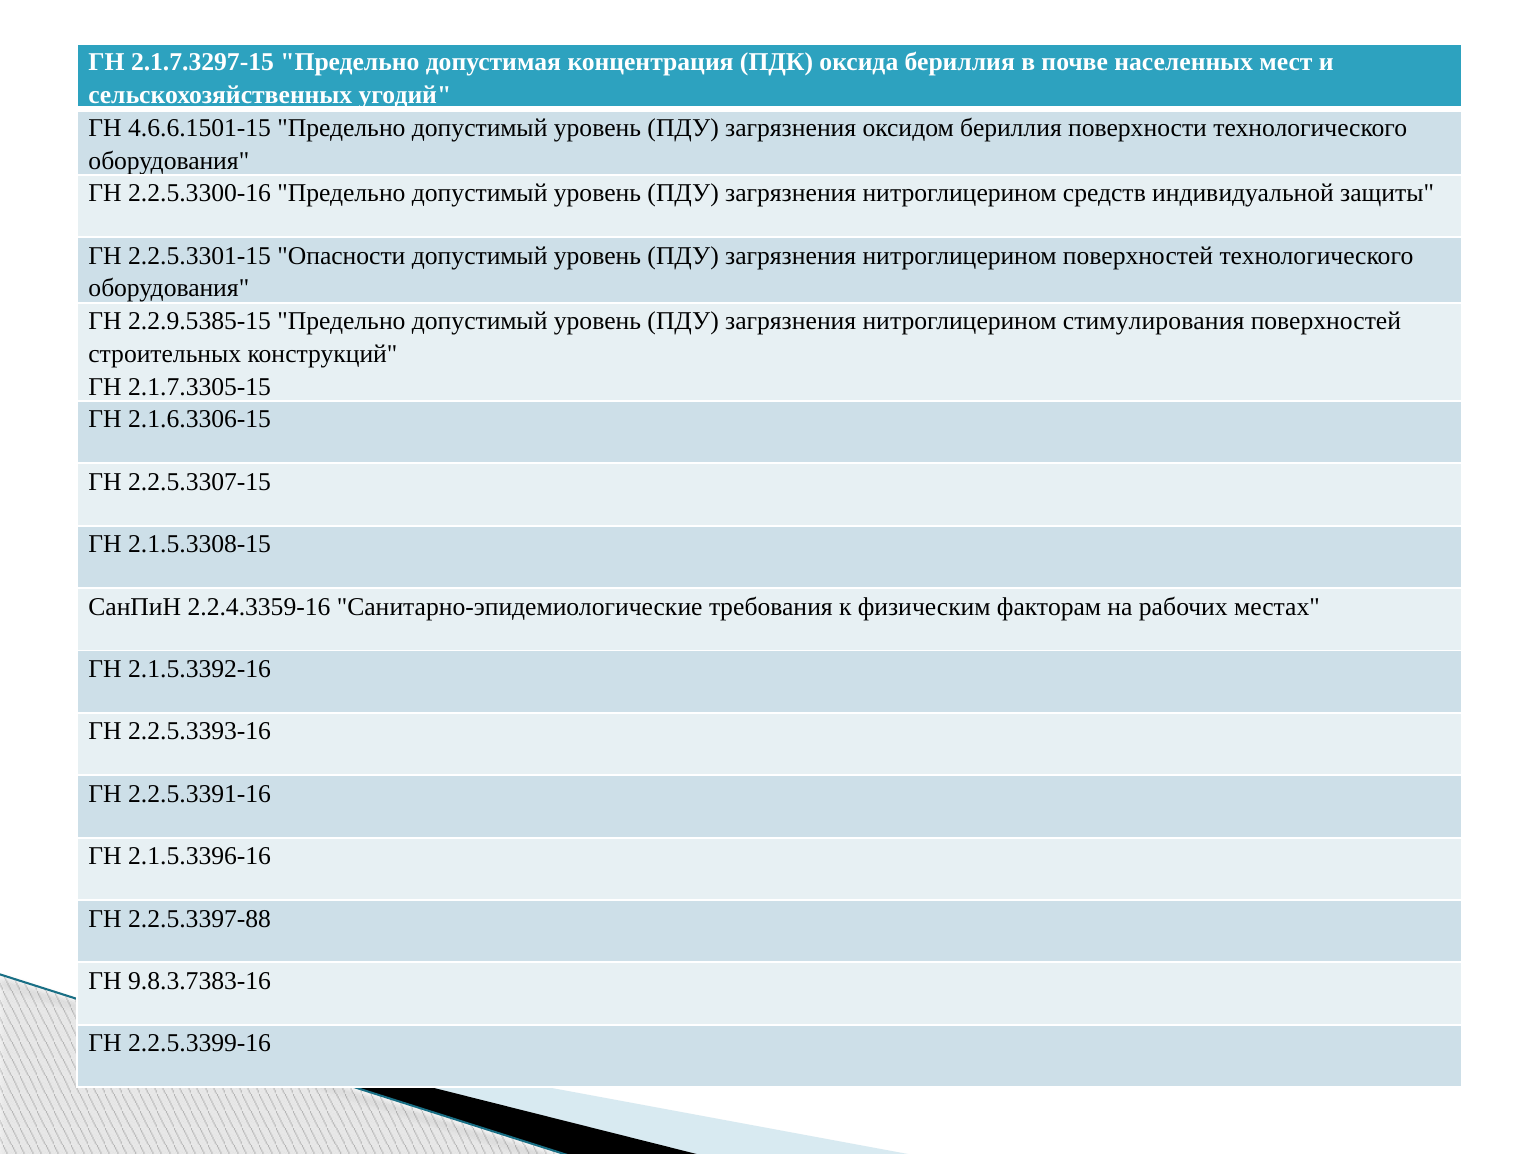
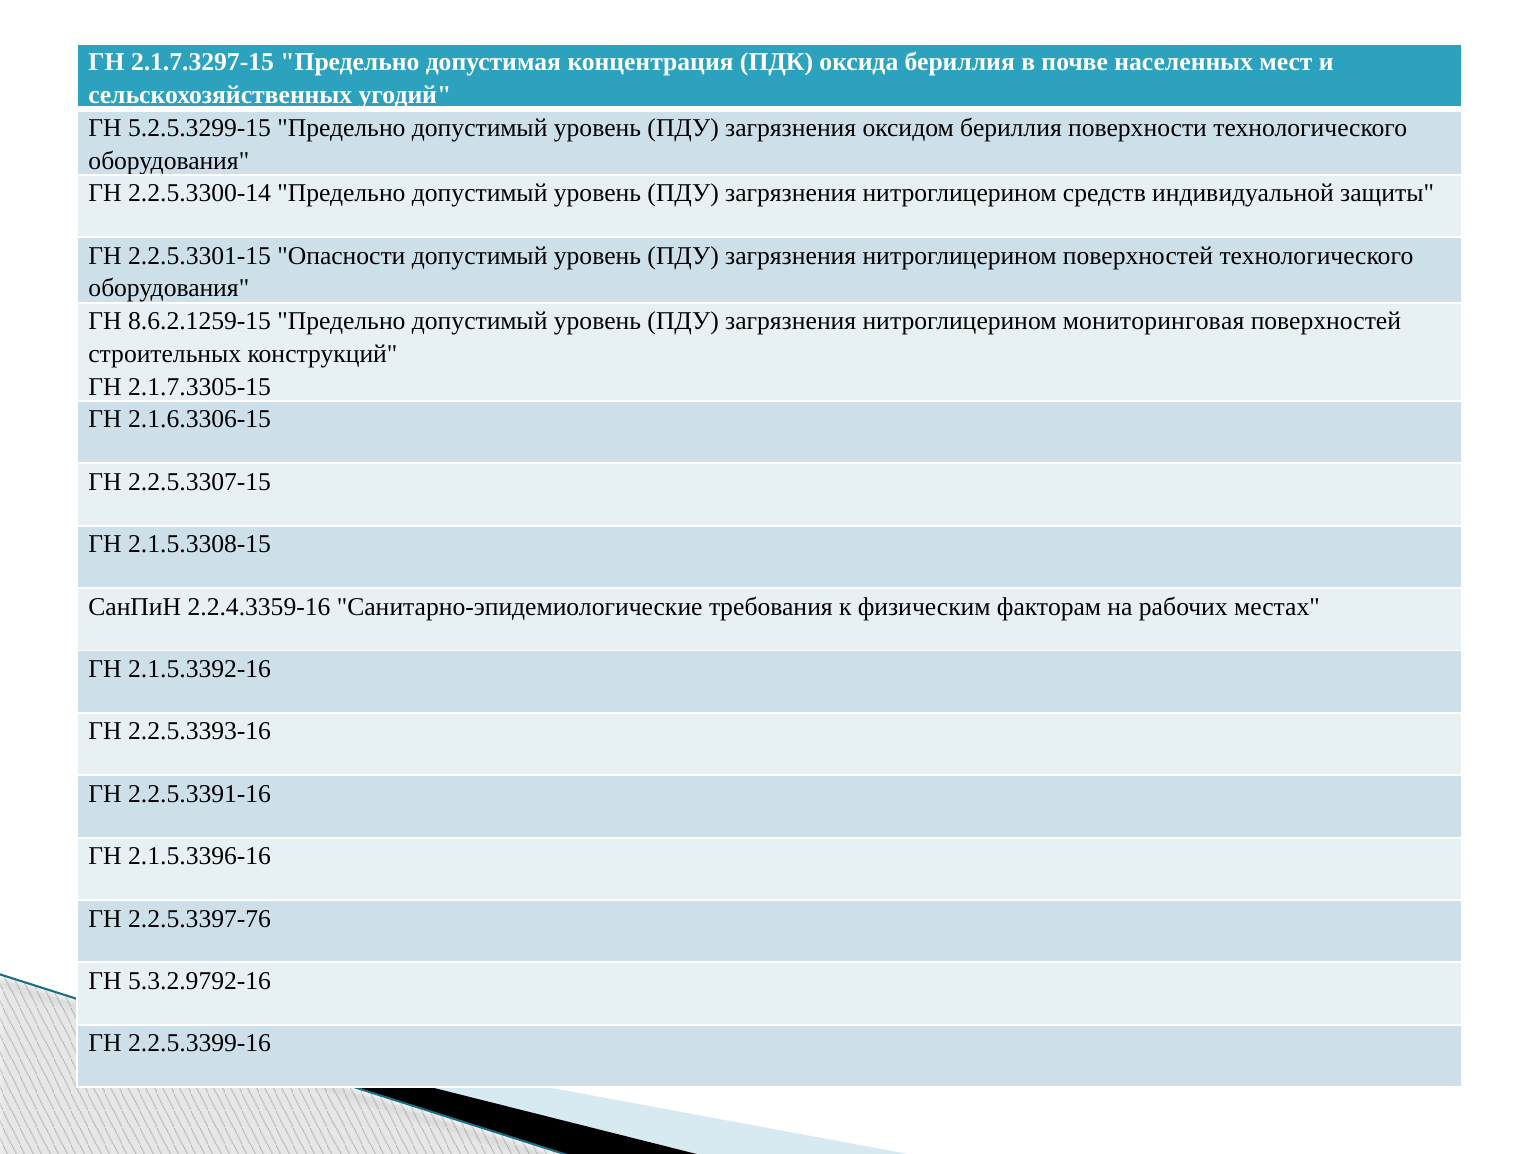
4.6.6.1501-15: 4.6.6.1501-15 -> 5.2.5.3299-15
2.2.5.3300-16: 2.2.5.3300-16 -> 2.2.5.3300-14
2.2.9.5385-15: 2.2.9.5385-15 -> 8.6.2.1259-15
стимулирования: стимулирования -> мониторинговая
2.2.5.3397-88: 2.2.5.3397-88 -> 2.2.5.3397-76
9.8.3.7383-16: 9.8.3.7383-16 -> 5.3.2.9792-16
